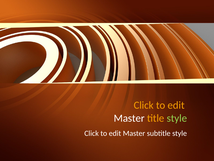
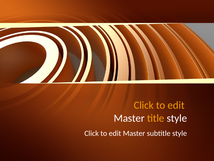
style at (177, 118) colour: light green -> white
